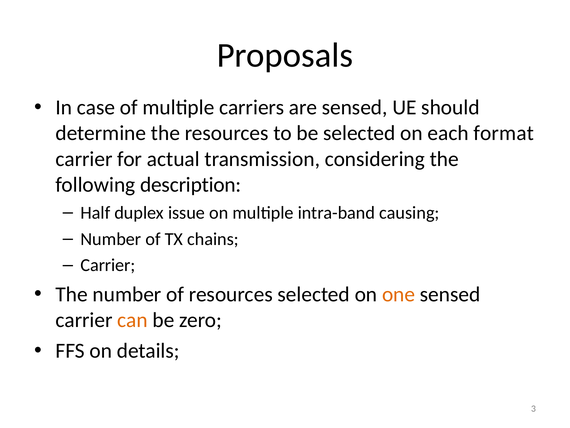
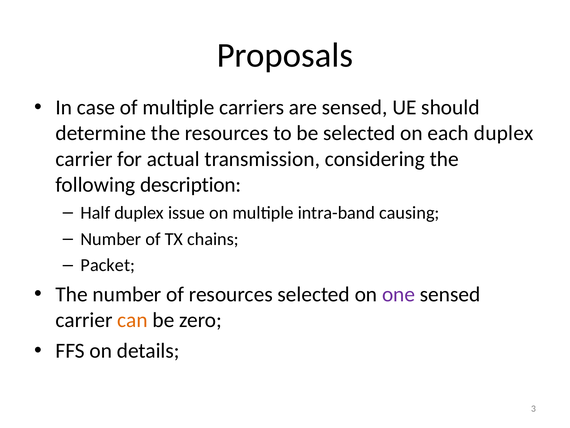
each format: format -> duplex
Carrier at (108, 265): Carrier -> Packet
one colour: orange -> purple
